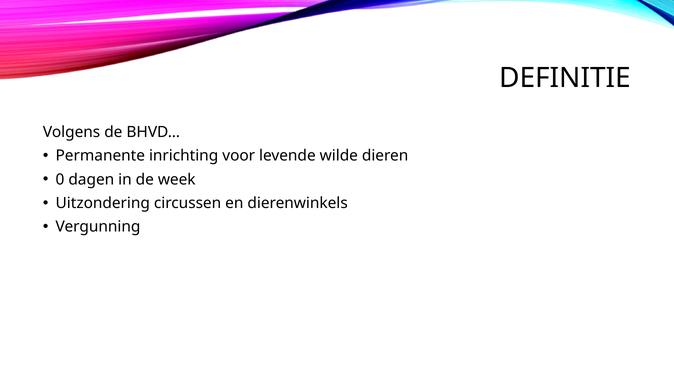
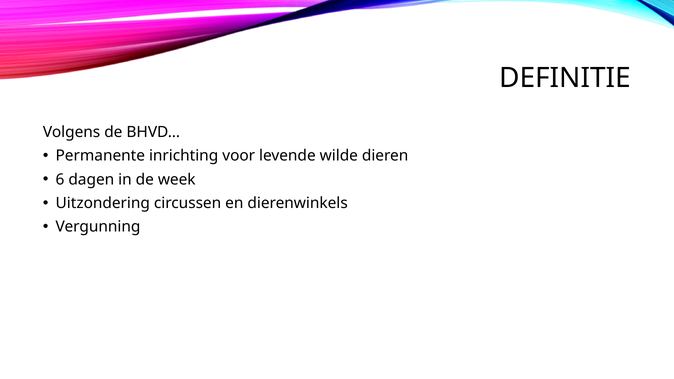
0: 0 -> 6
